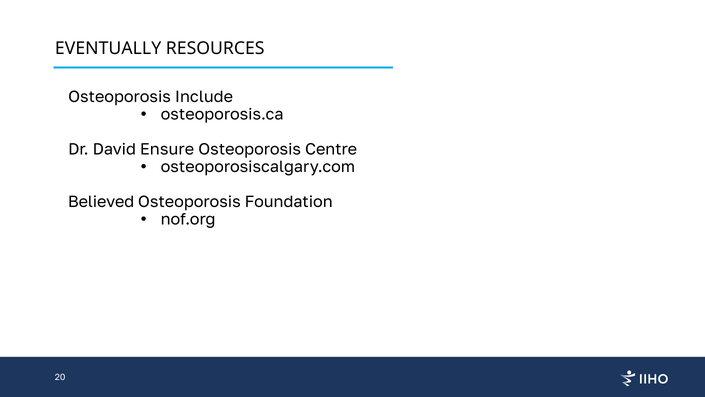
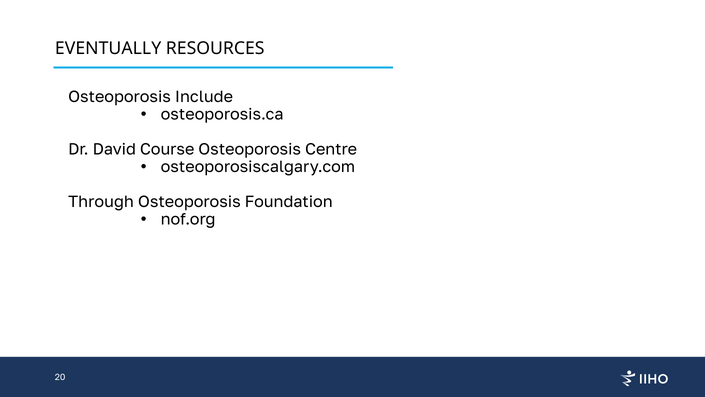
Ensure: Ensure -> Course
Believed: Believed -> Through
